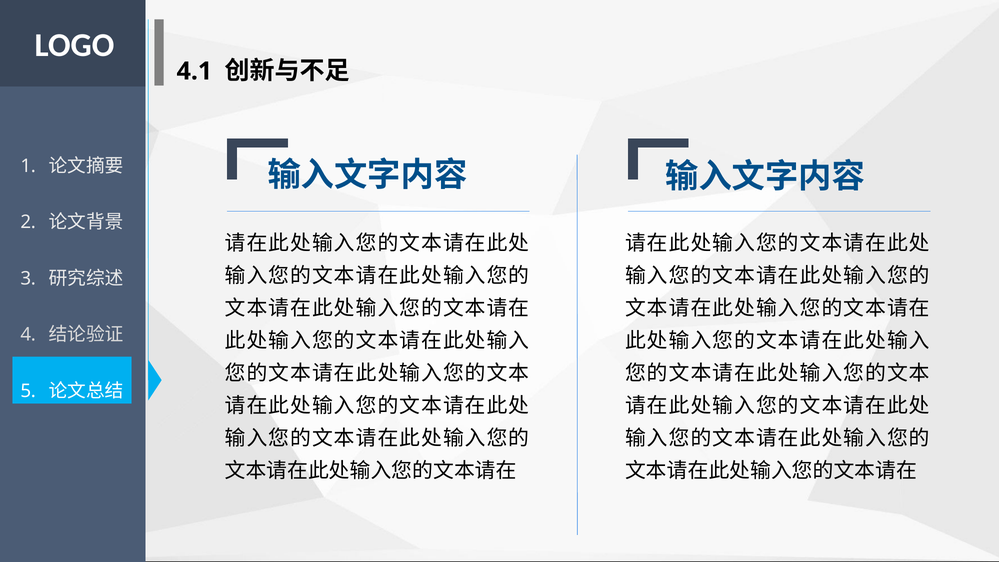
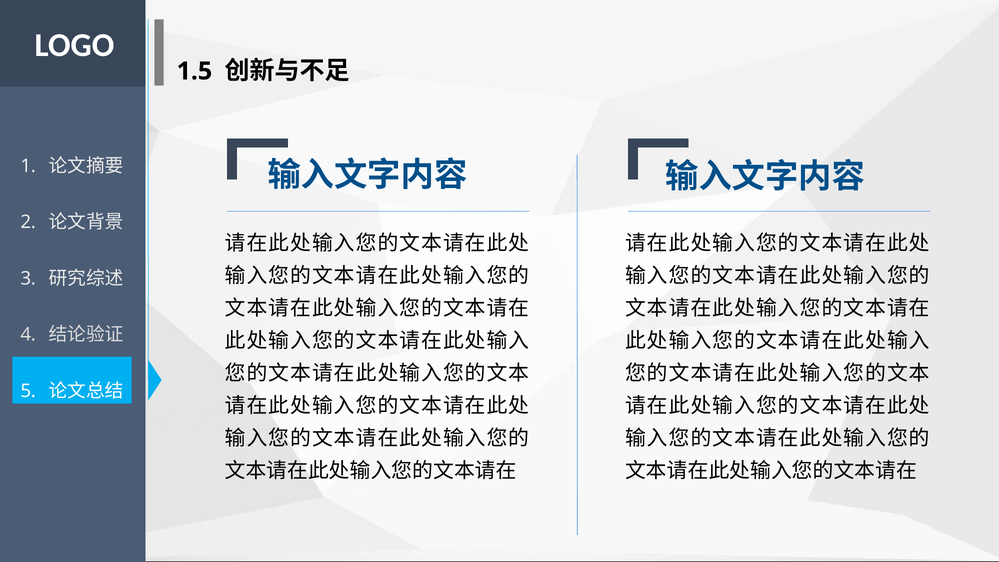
4.1: 4.1 -> 1.5
